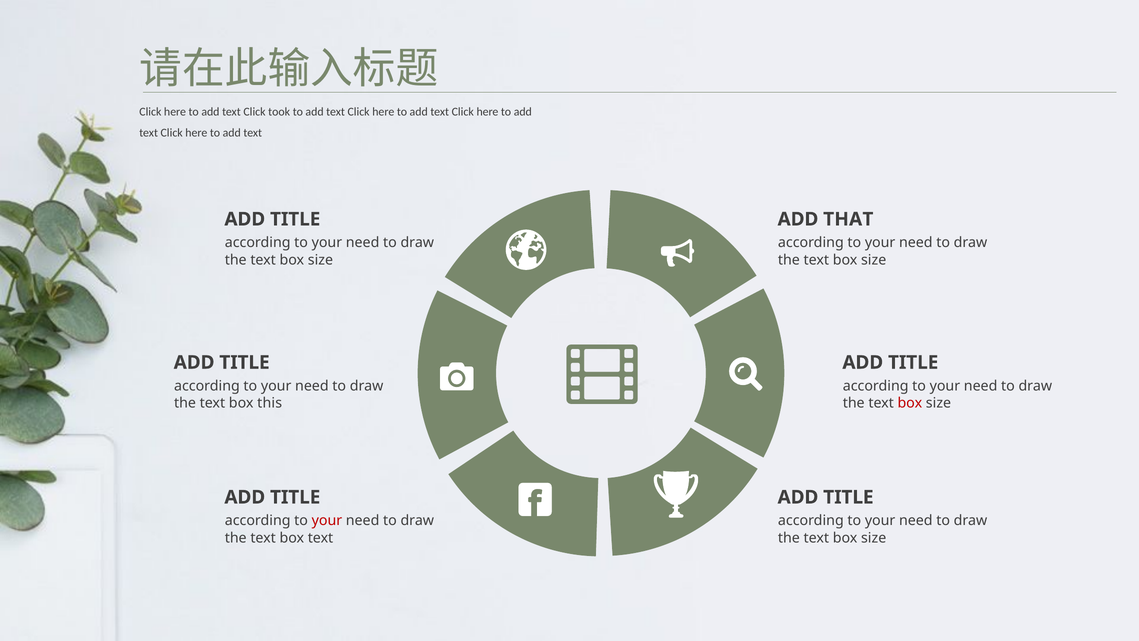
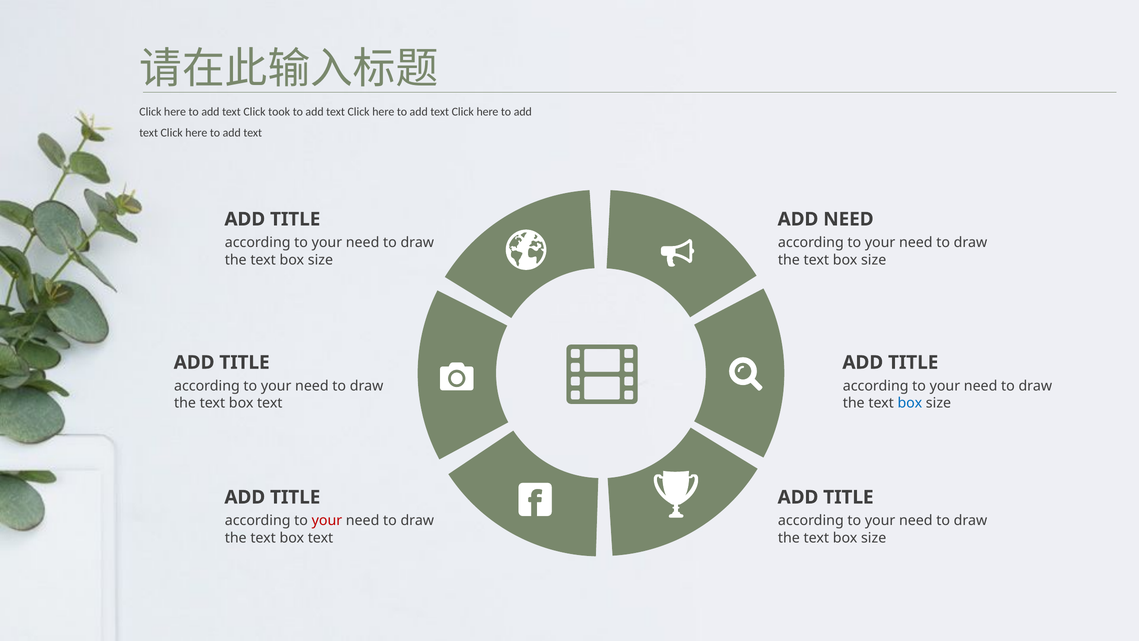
ADD THAT: THAT -> NEED
this at (270, 403): this -> text
box at (910, 403) colour: red -> blue
